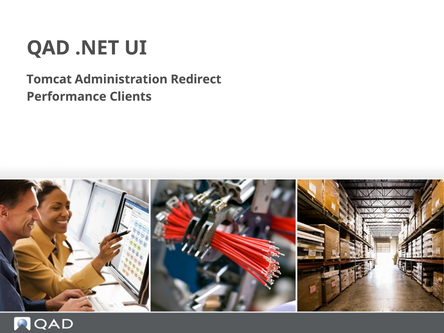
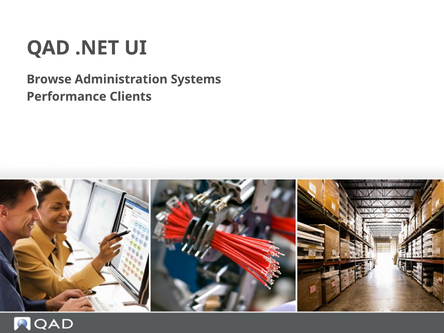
Tomcat: Tomcat -> Browse
Redirect: Redirect -> Systems
